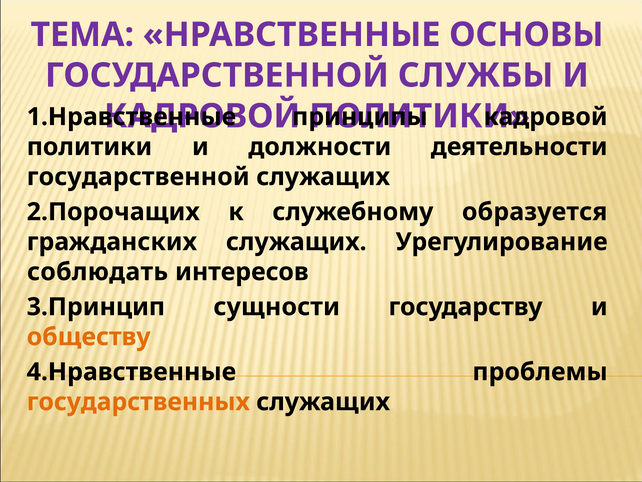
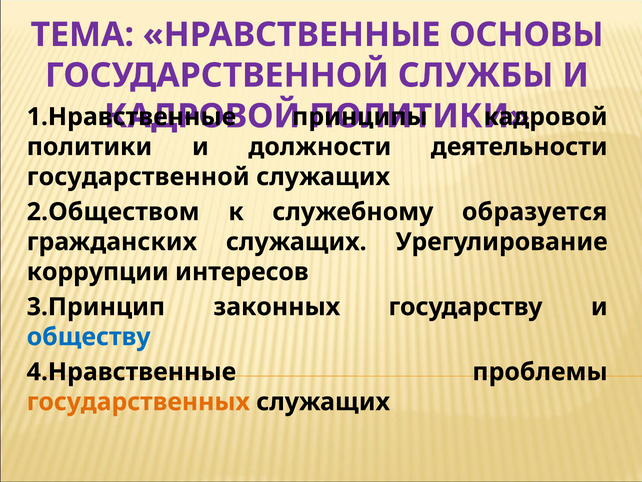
2.Порочащих: 2.Порочащих -> 2.Обществом
соблюдать: соблюдать -> коррупции
сущности: сущности -> законных
обществу colour: orange -> blue
